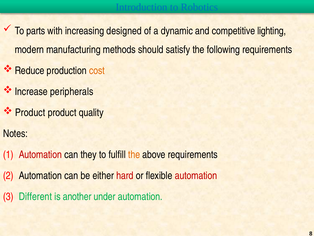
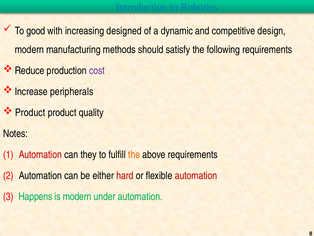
parts: parts -> good
lighting: lighting -> design
cost colour: orange -> purple
Different: Different -> Happens
is another: another -> modern
